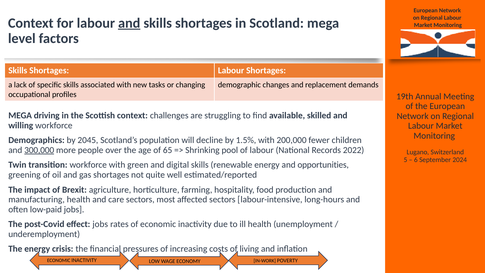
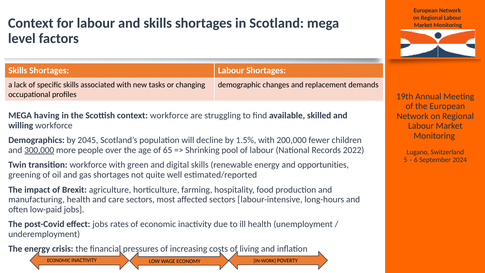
and at (129, 23) underline: present -> none
driving: driving -> having
context challenges: challenges -> workforce
